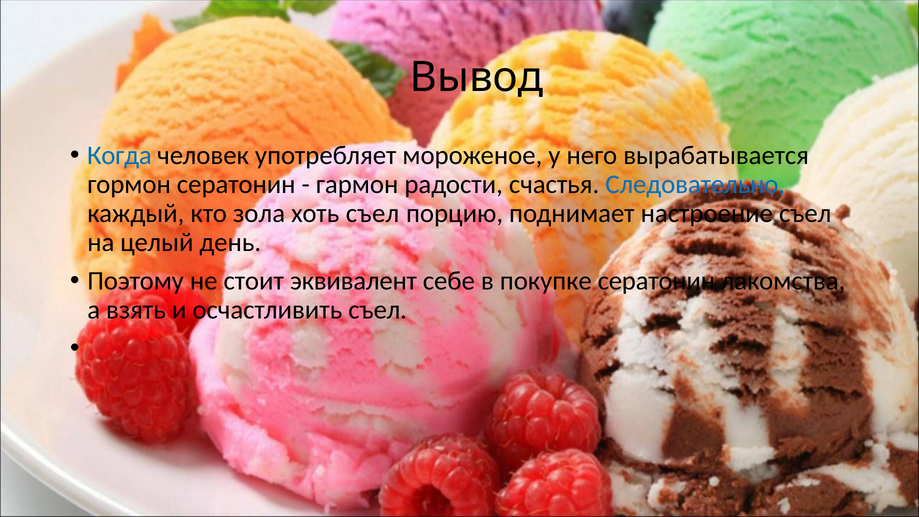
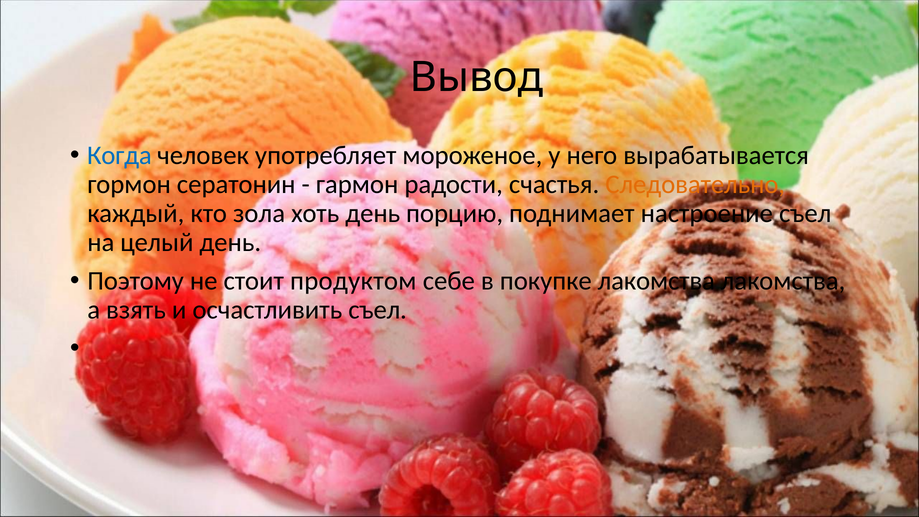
Следовательно colour: blue -> orange
хоть съел: съел -> день
эквивалент: эквивалент -> продуктом
покупке сератонин: сератонин -> лакомства
